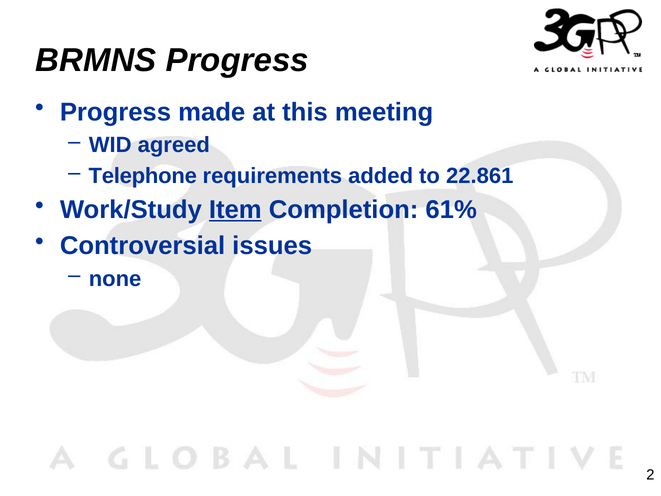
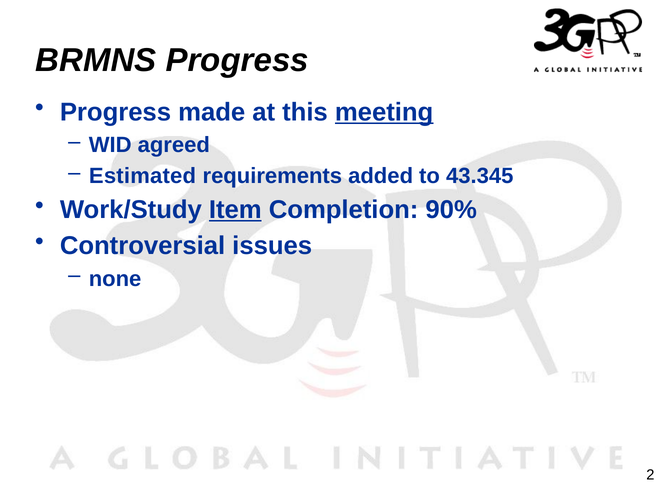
meeting underline: none -> present
Telephone: Telephone -> Estimated
22.861: 22.861 -> 43.345
61%: 61% -> 90%
